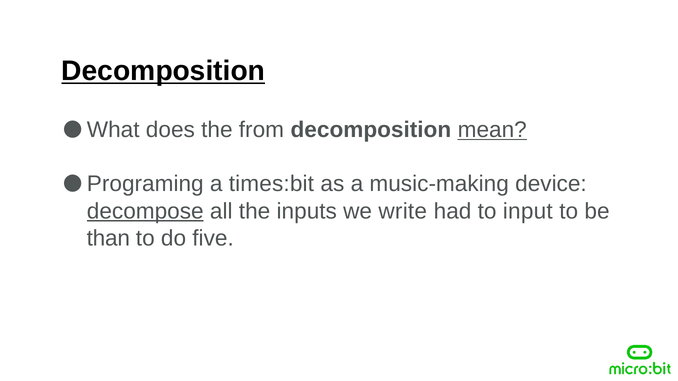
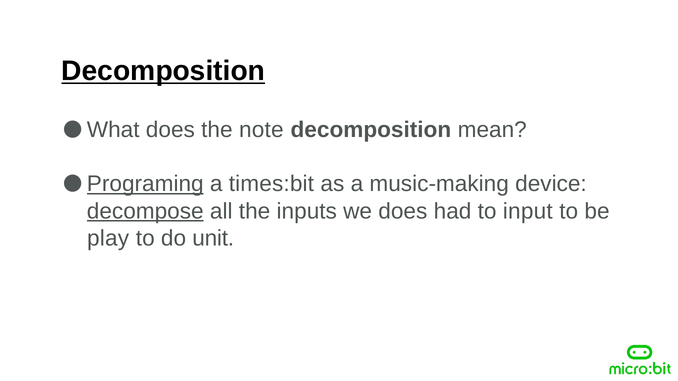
from: from -> note
mean underline: present -> none
Programing underline: none -> present
we write: write -> does
than: than -> play
five: five -> unit
